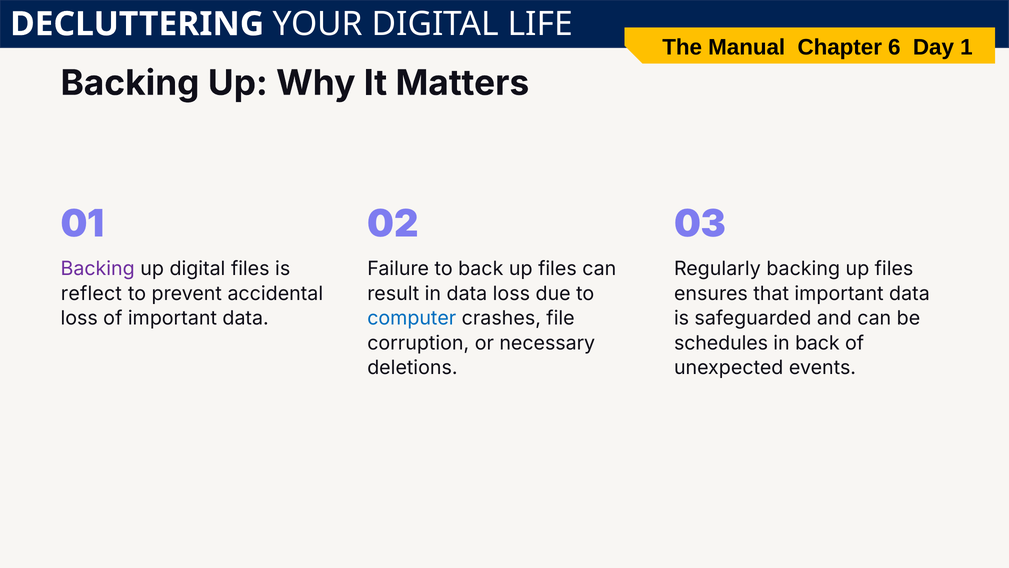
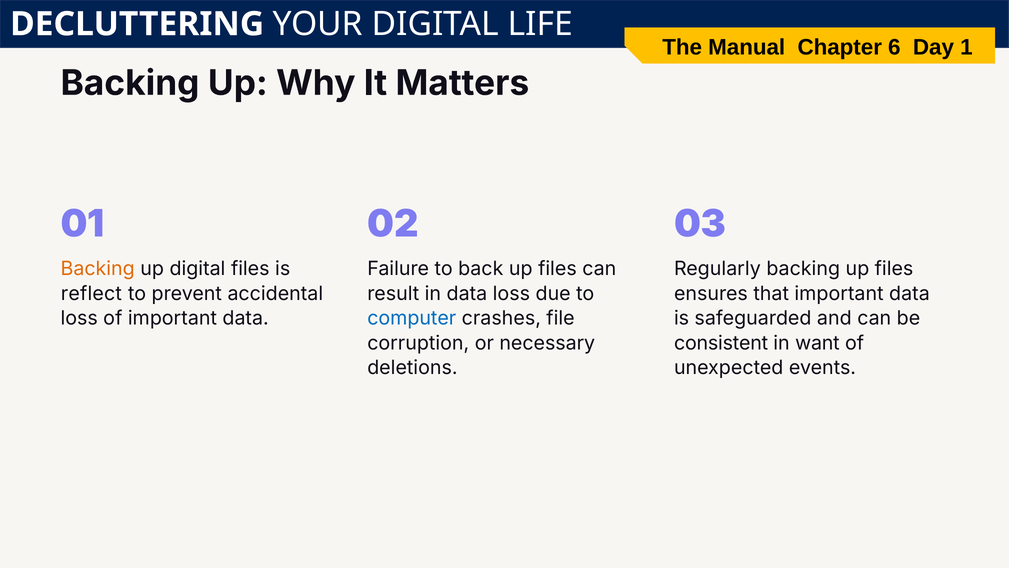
Backing at (98, 269) colour: purple -> orange
schedules: schedules -> consistent
in back: back -> want
